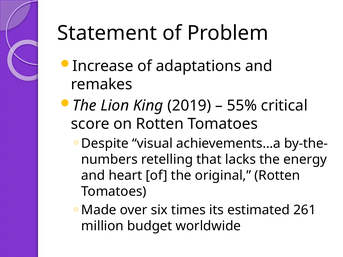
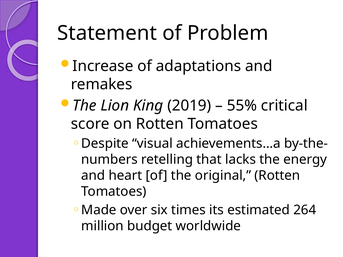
261: 261 -> 264
